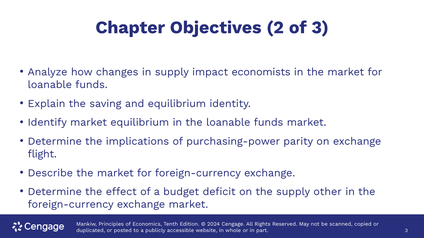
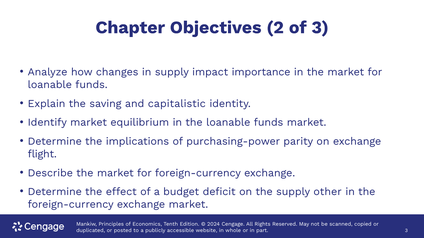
economists: economists -> importance
and equilibrium: equilibrium -> capitalistic
